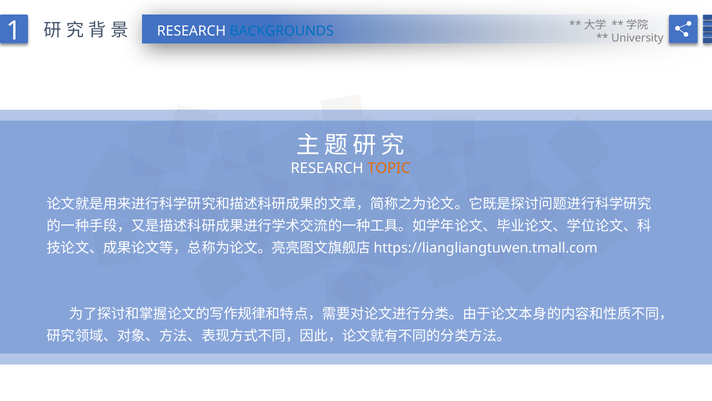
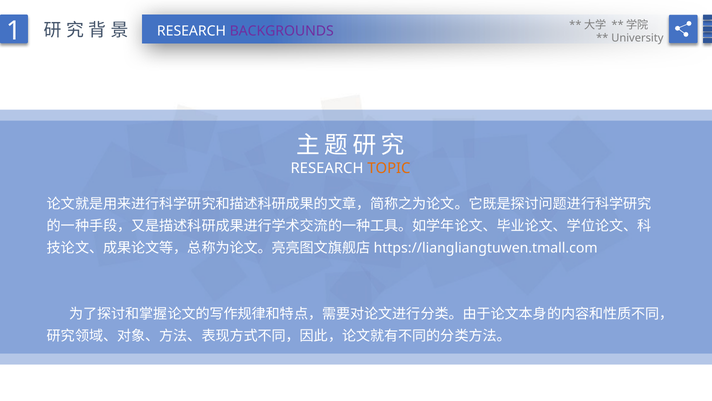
BACKGROUNDS colour: blue -> purple
